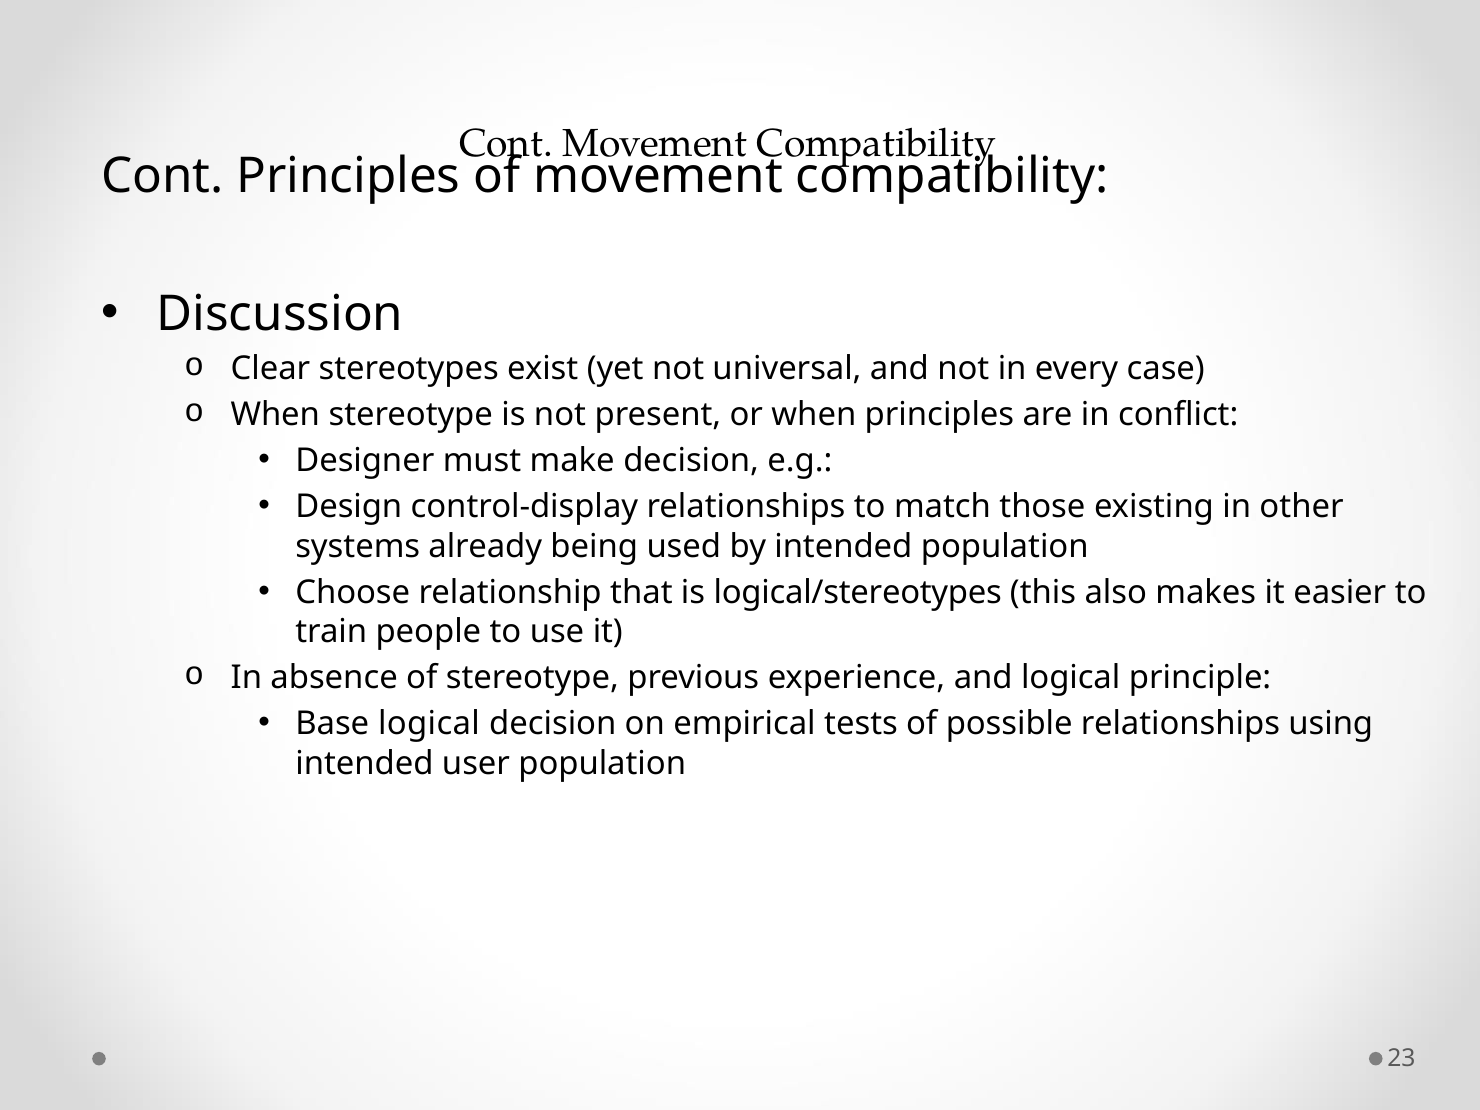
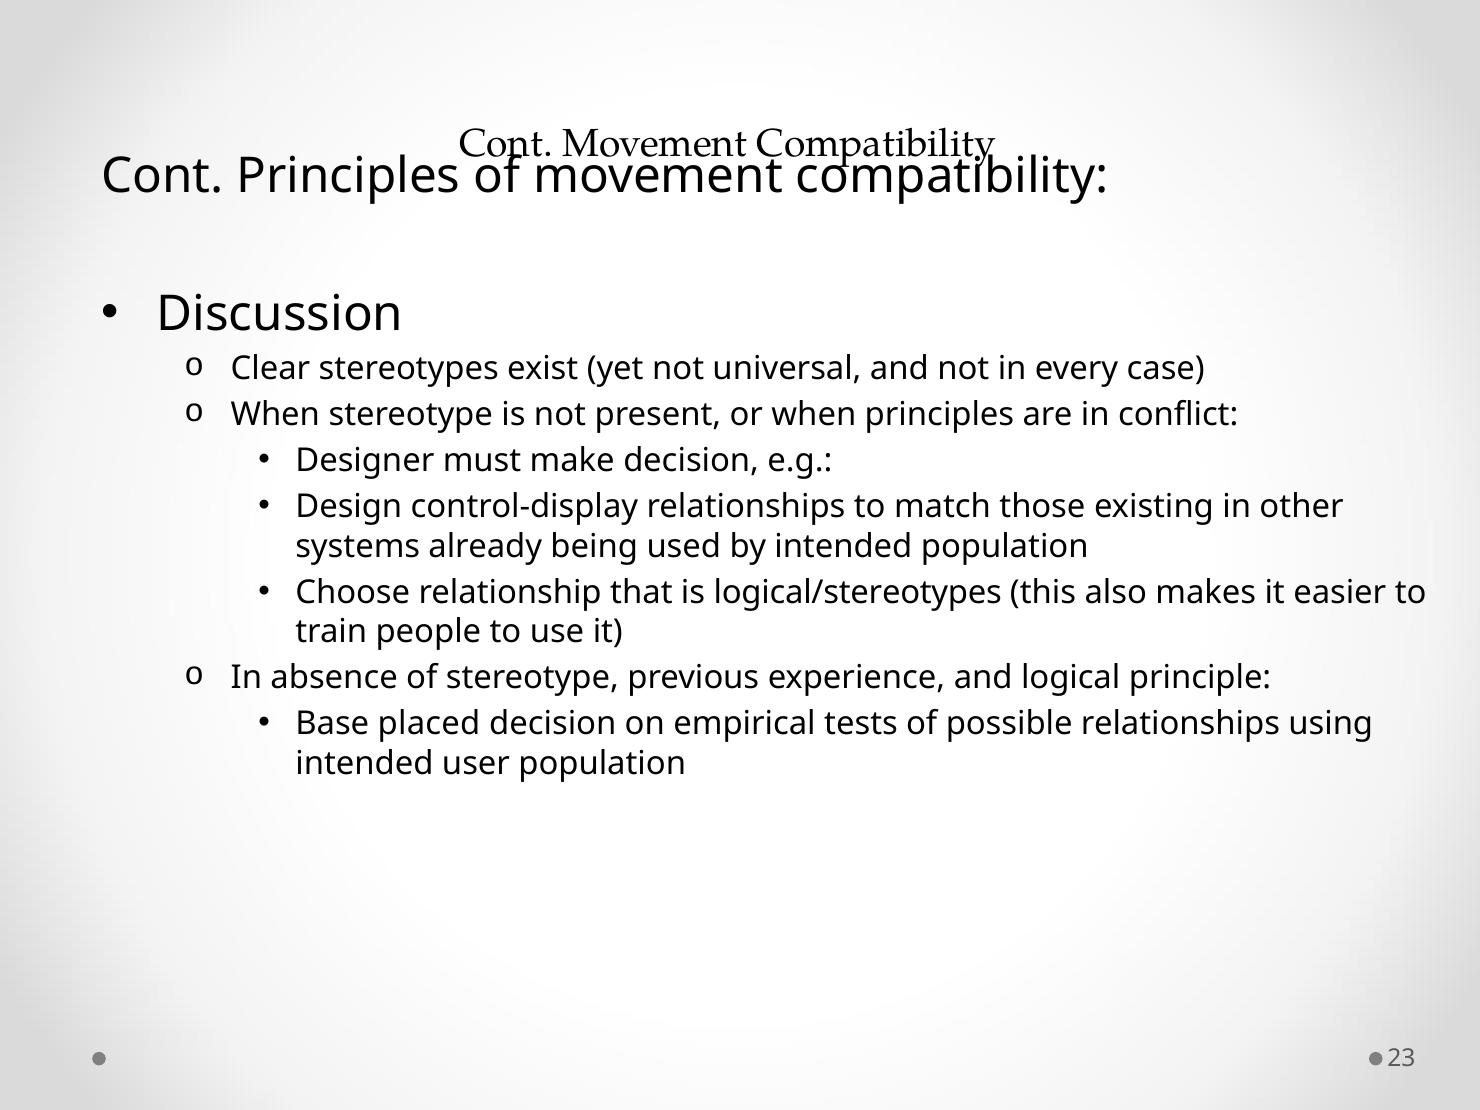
Base logical: logical -> placed
